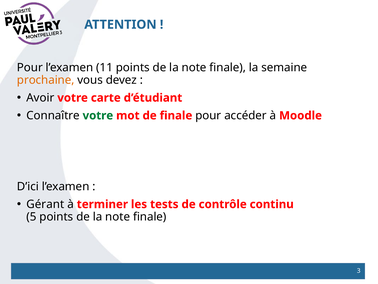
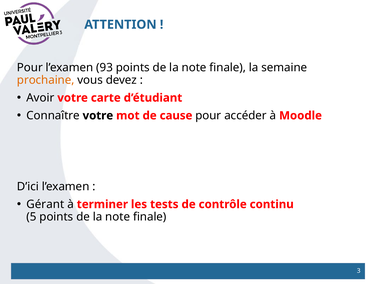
11: 11 -> 93
votre at (98, 115) colour: green -> black
de finale: finale -> cause
